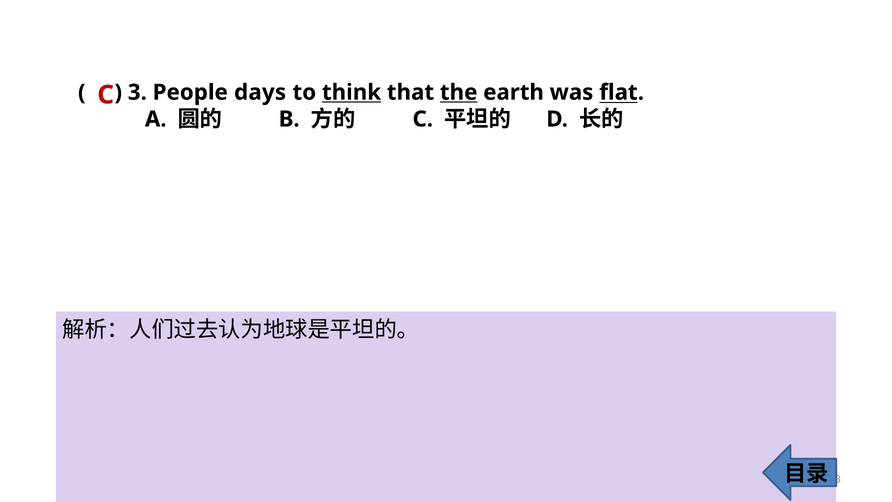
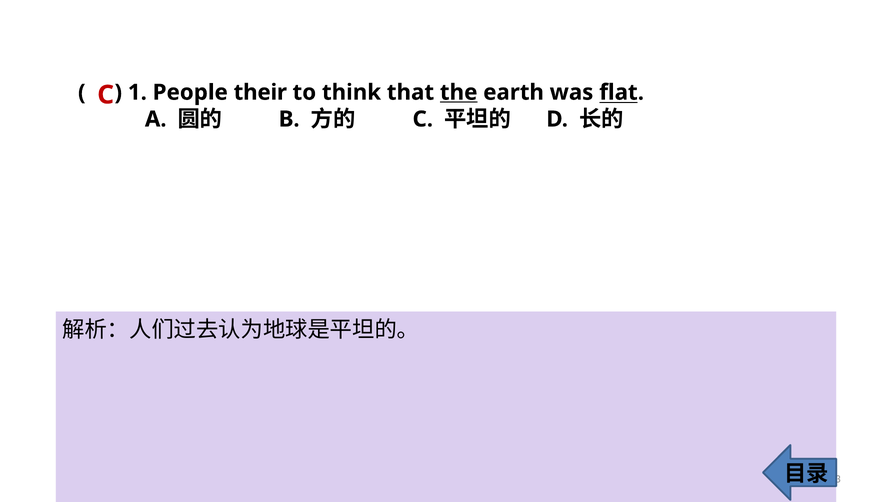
3: 3 -> 1
days: days -> their
think underline: present -> none
